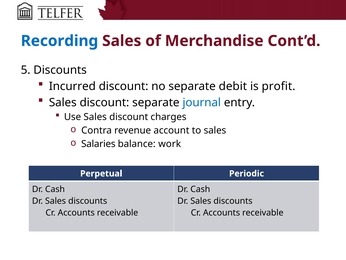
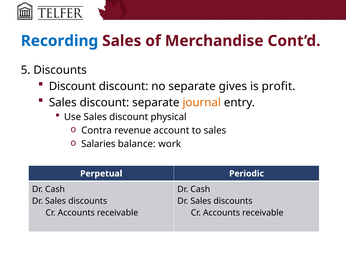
Incurred at (72, 86): Incurred -> Discount
debit: debit -> gives
journal colour: blue -> orange
charges: charges -> physical
